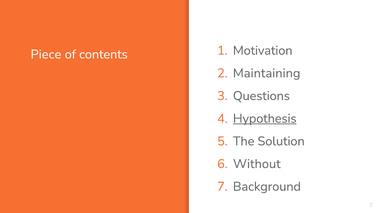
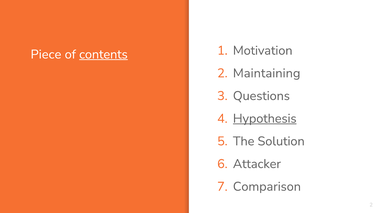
contents underline: none -> present
Without: Without -> Attacker
Background: Background -> Comparison
